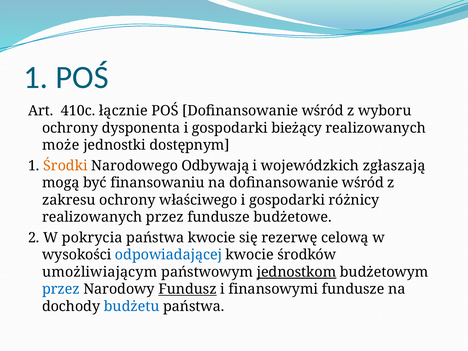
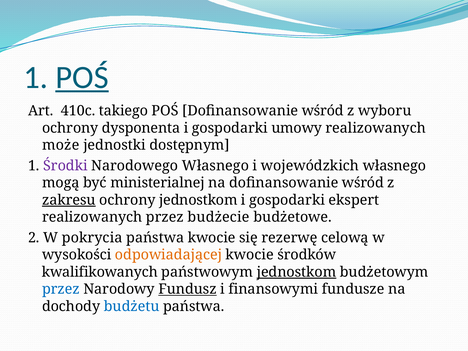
POŚ at (82, 77) underline: none -> present
łącznie: łącznie -> takiego
bieżący: bieżący -> umowy
Środki colour: orange -> purple
Narodowego Odbywają: Odbywają -> Własnego
wojewódzkich zgłaszają: zgłaszają -> własnego
finansowaniu: finansowaniu -> ministerialnej
zakresu underline: none -> present
ochrony właściwego: właściwego -> jednostkom
różnicy: różnicy -> ekspert
przez fundusze: fundusze -> budżecie
odpowiadającej colour: blue -> orange
umożliwiającym: umożliwiającym -> kwalifikowanych
